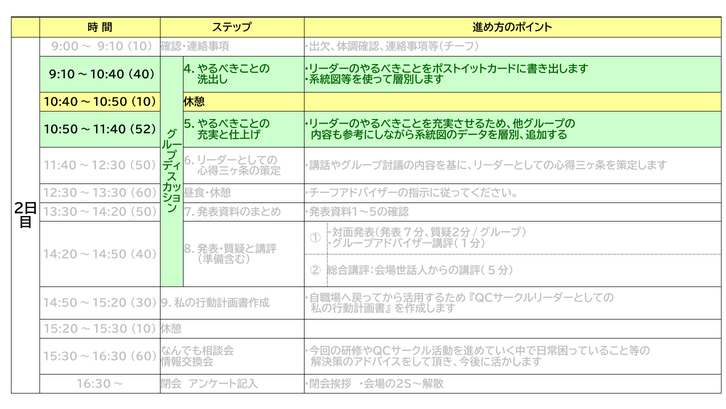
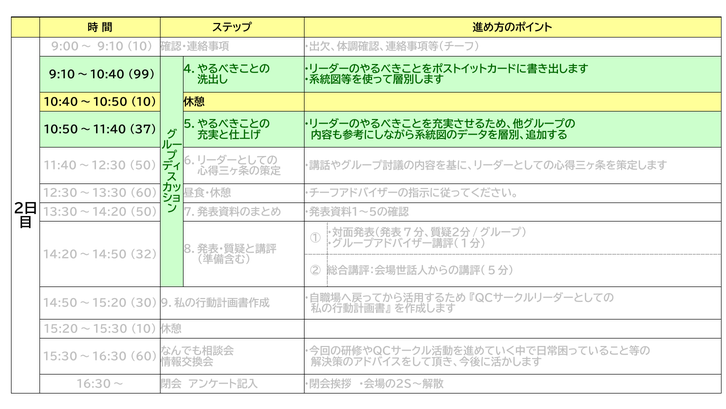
9:10～10:40 40: 40 -> 99
52: 52 -> 37
14:20～14:50 40: 40 -> 32
